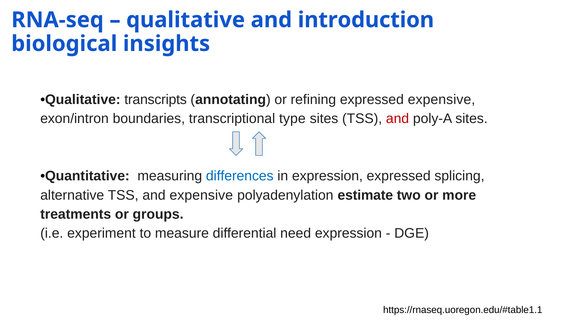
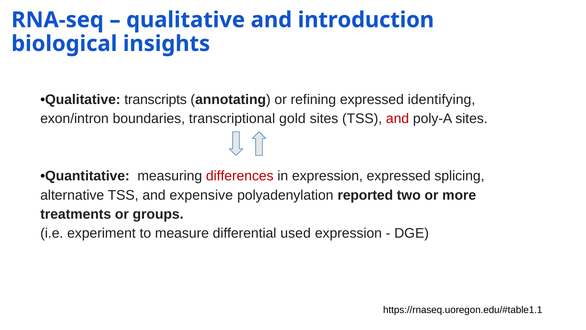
expressed expensive: expensive -> identifying
type: type -> gold
differences colour: blue -> red
estimate: estimate -> reported
need: need -> used
